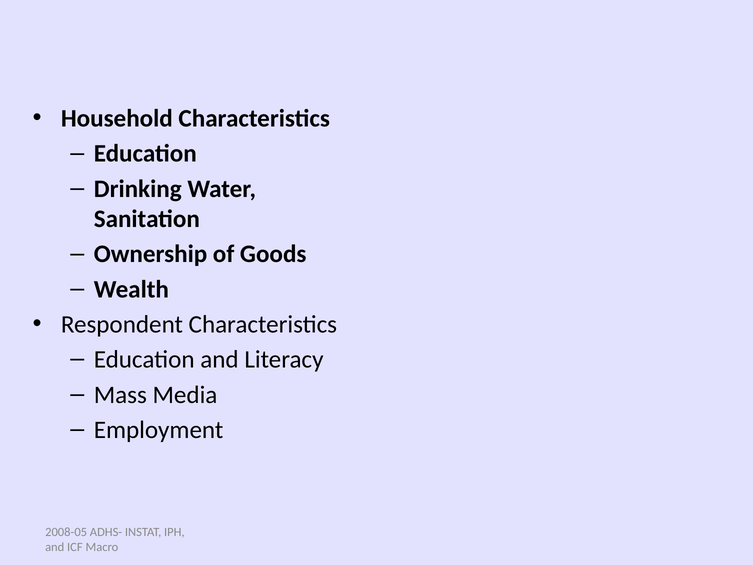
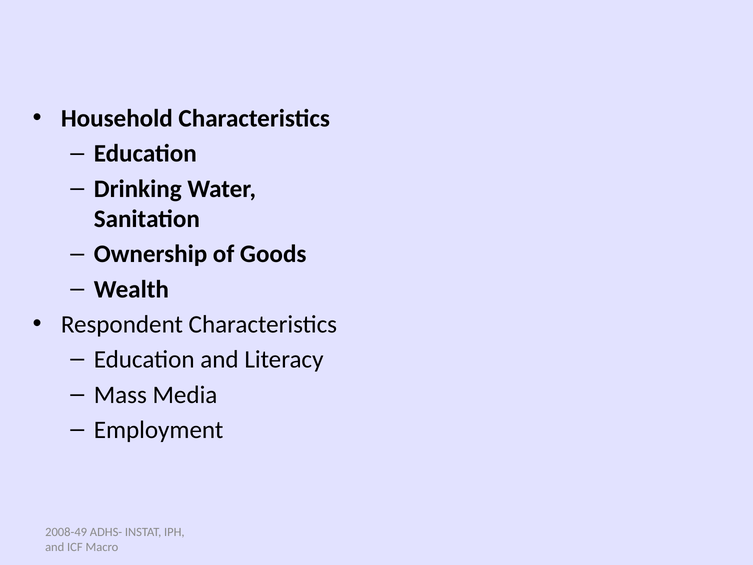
2008-05: 2008-05 -> 2008-49
